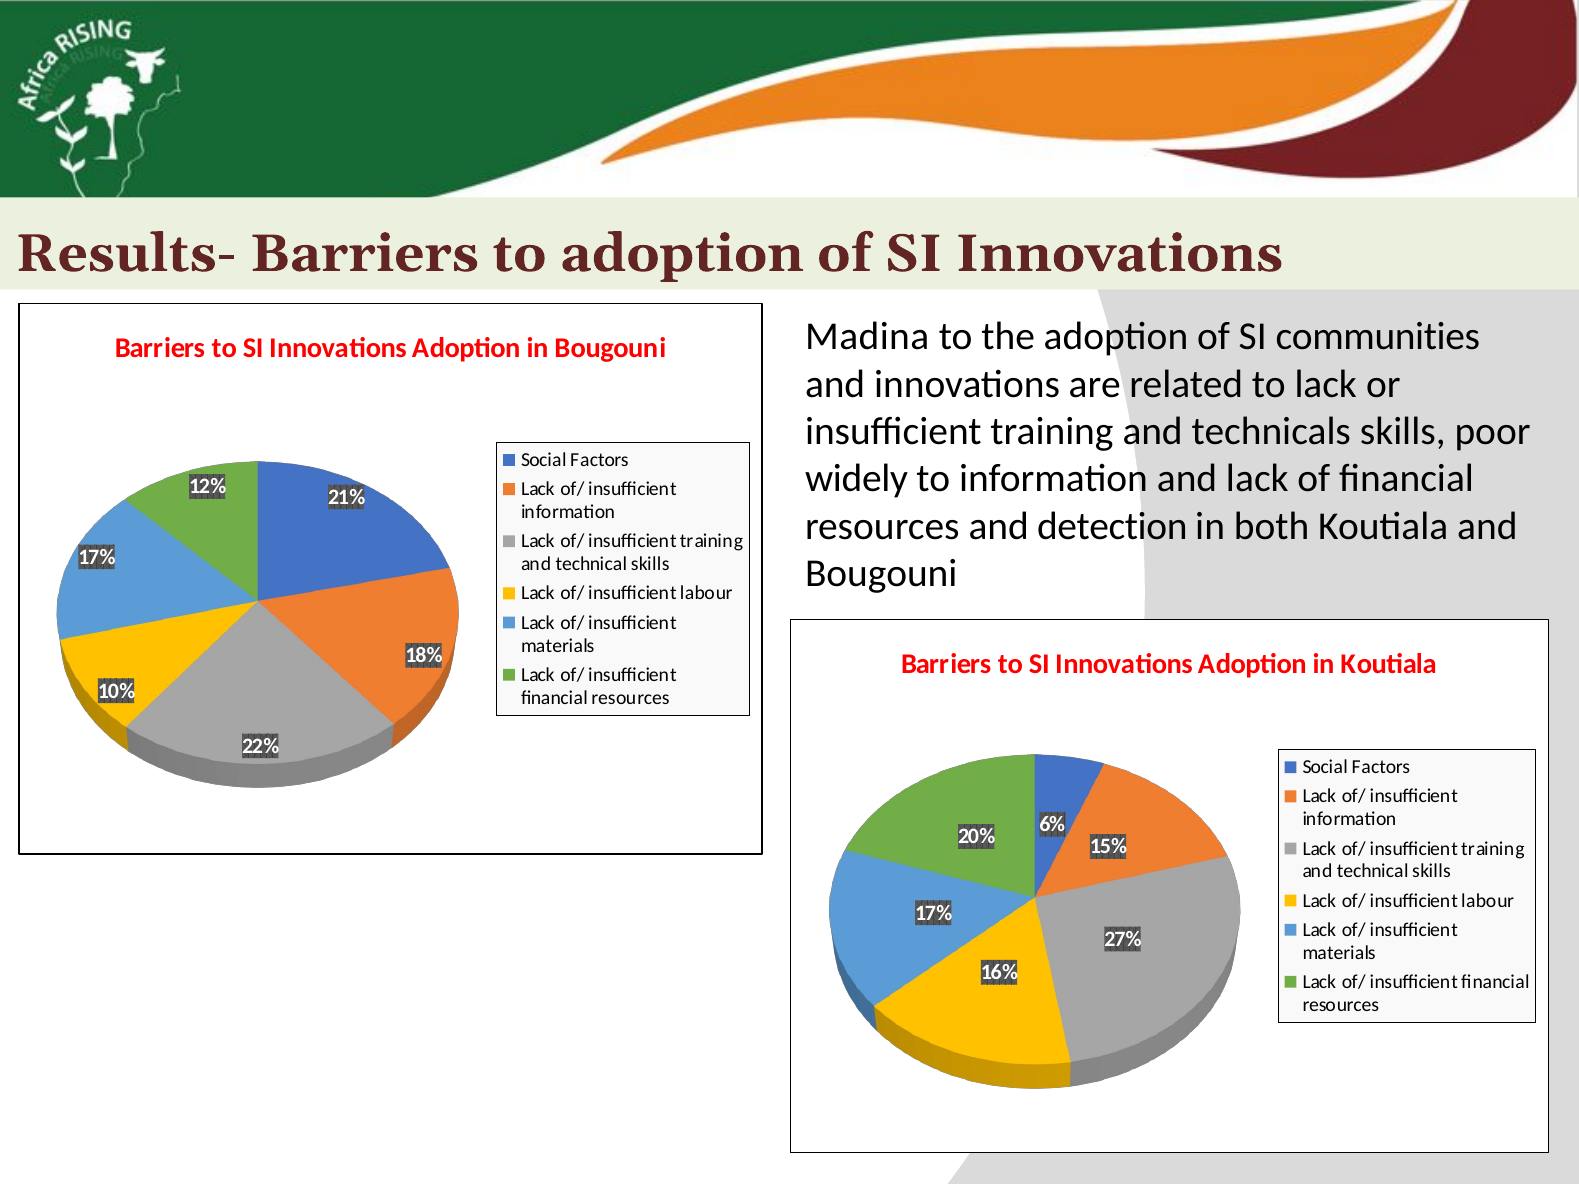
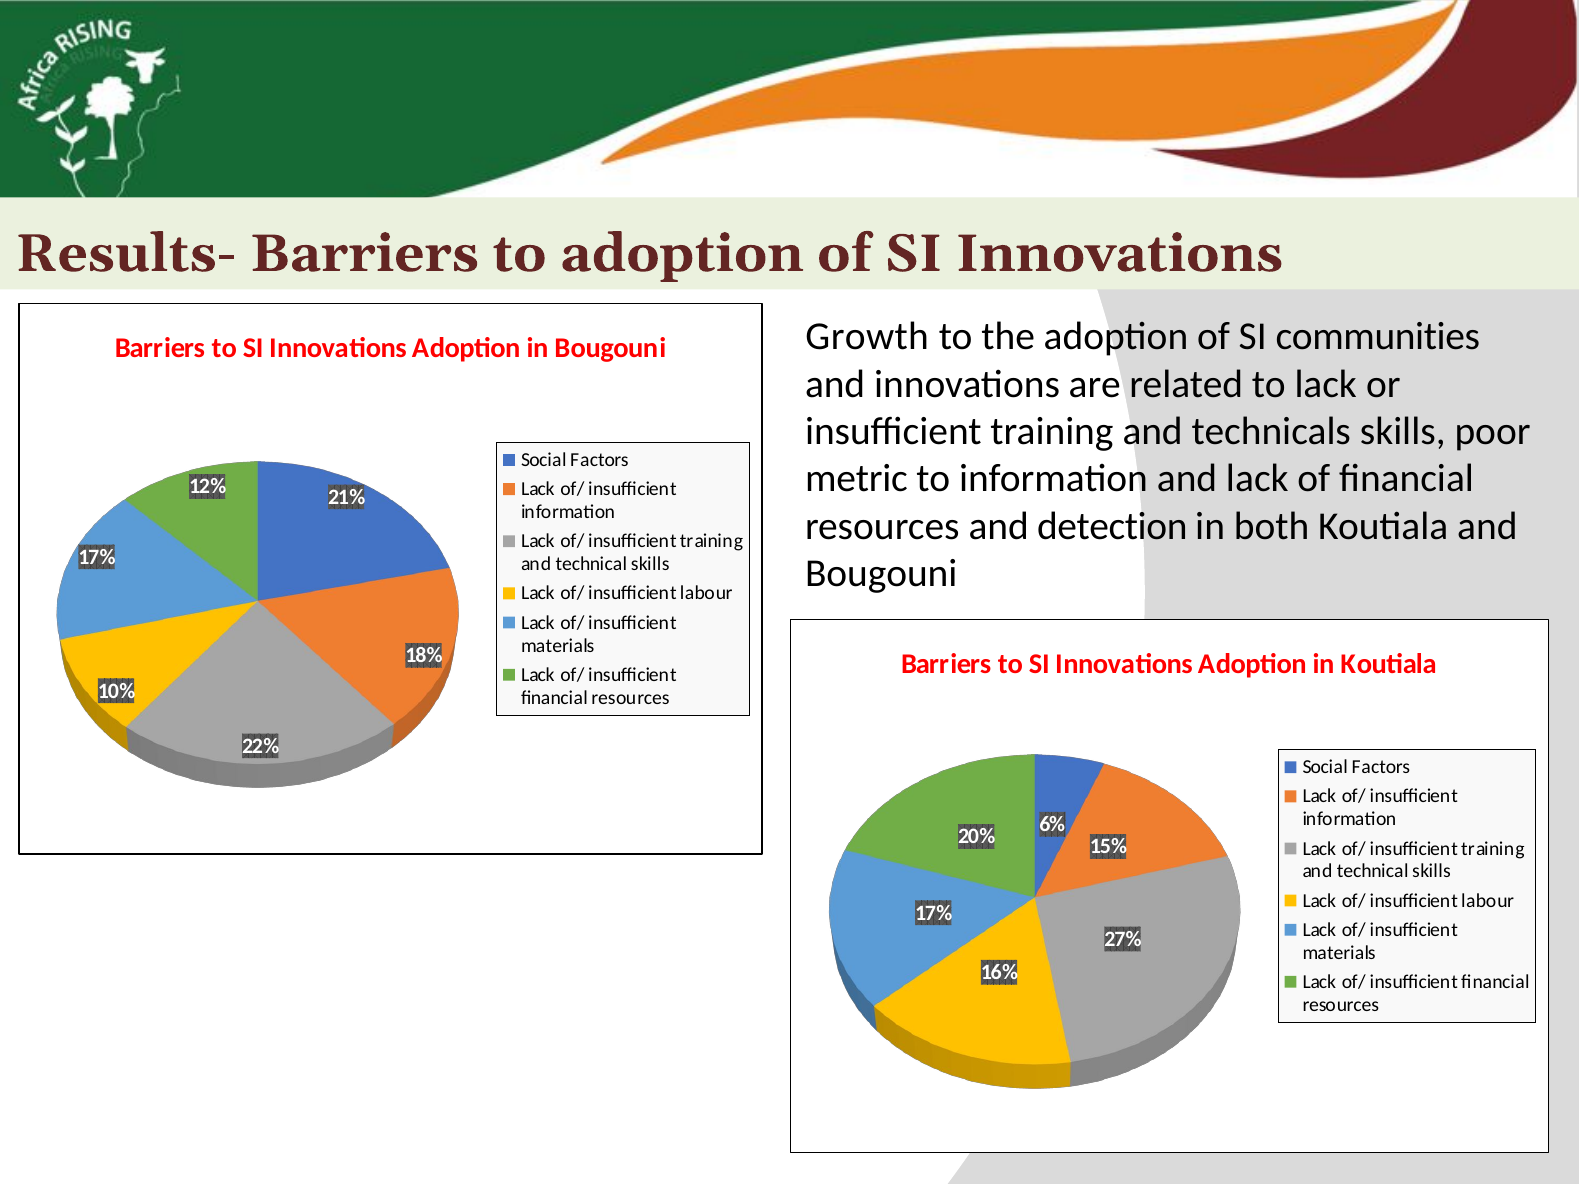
Madina: Madina -> Growth
widely: widely -> metric
